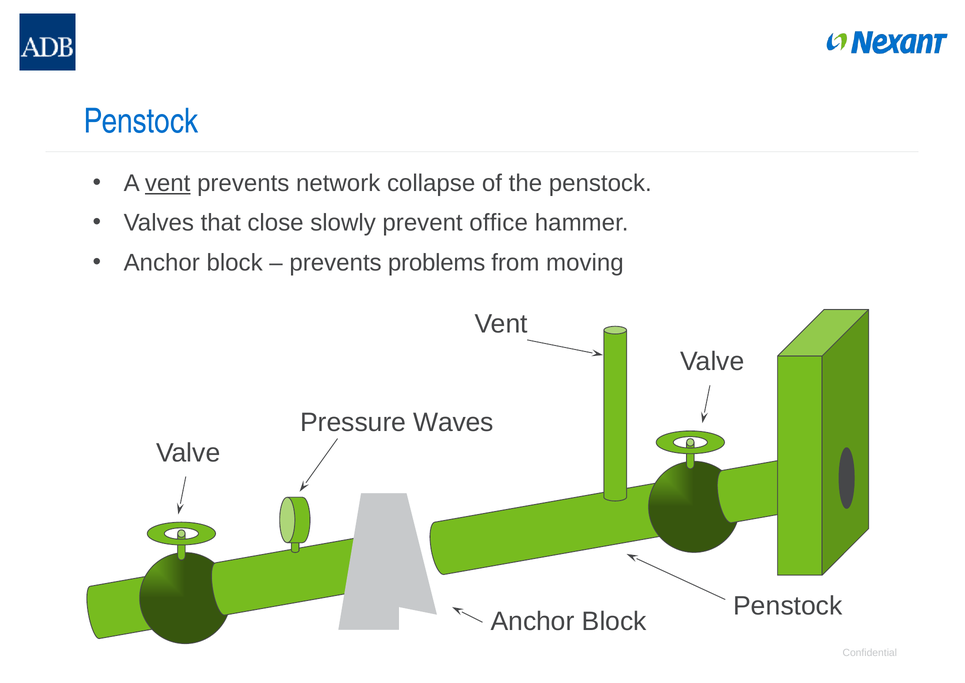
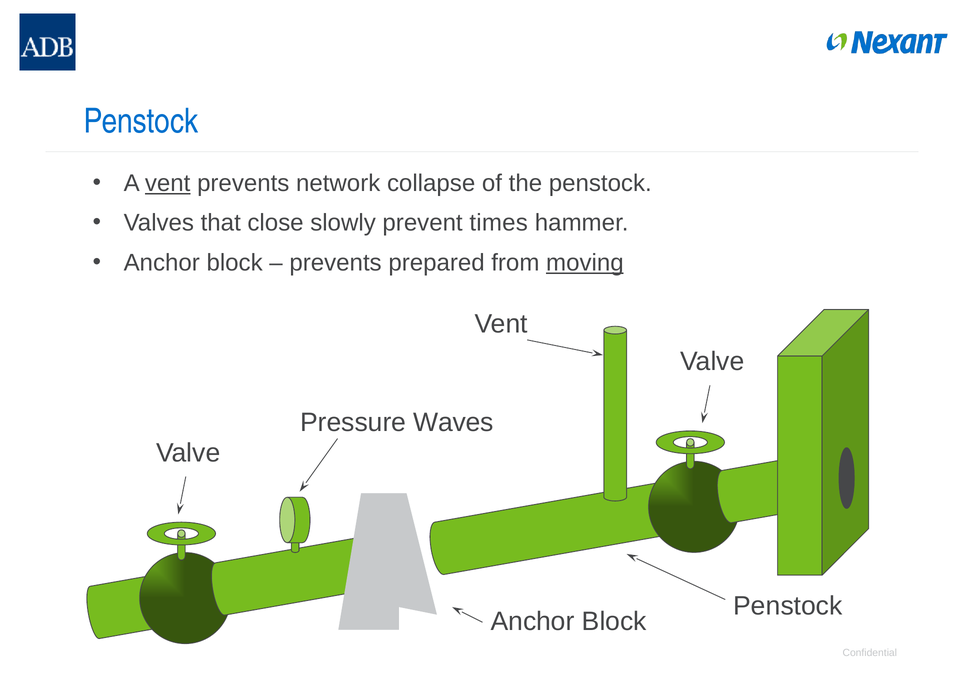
office: office -> times
problems: problems -> prepared
moving underline: none -> present
